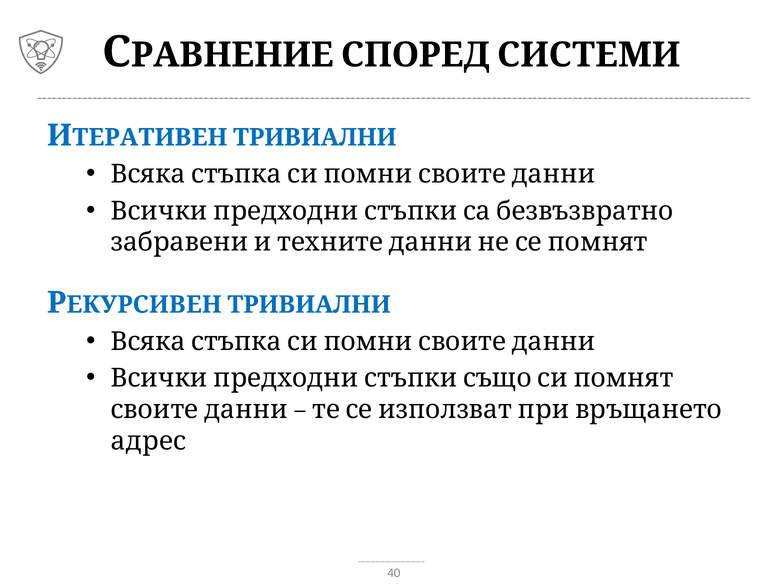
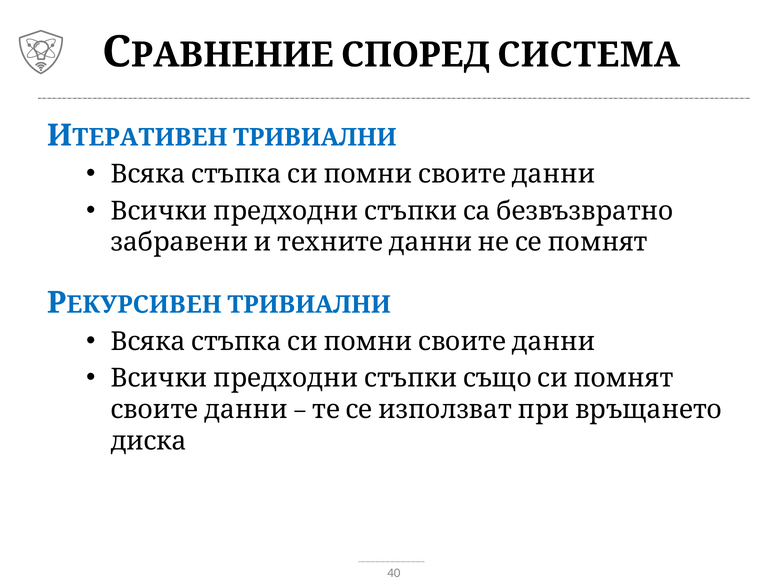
СИСТЕМИ: СИСТЕМИ -> СИСТЕМА
адрес: адрес -> диска
